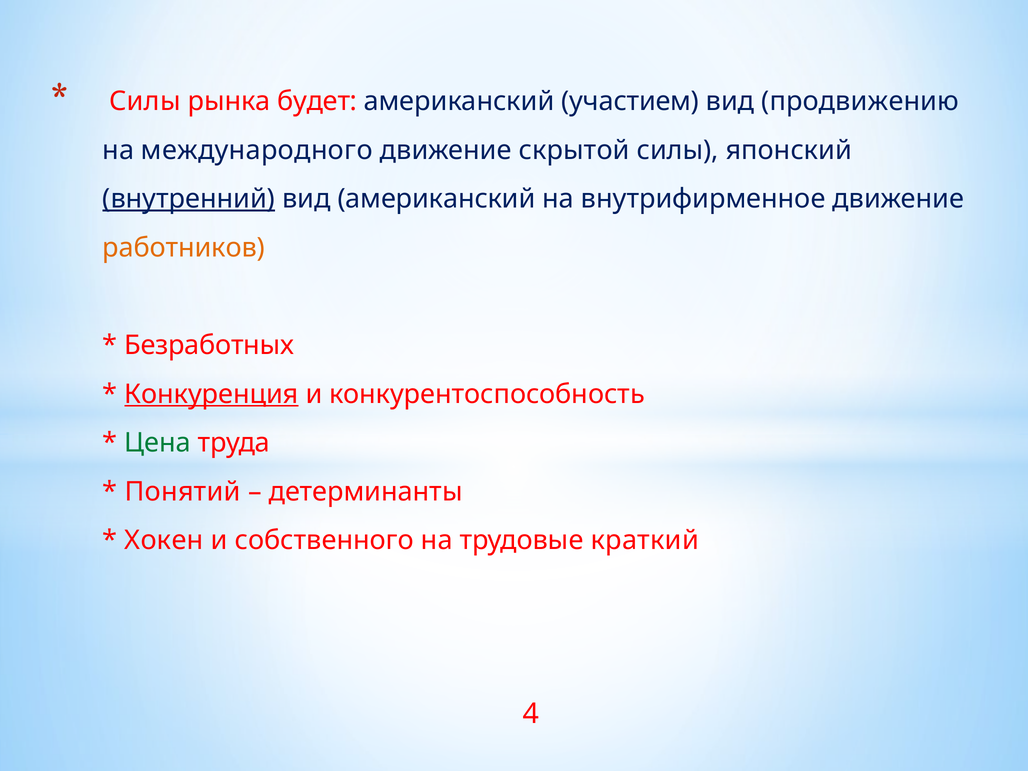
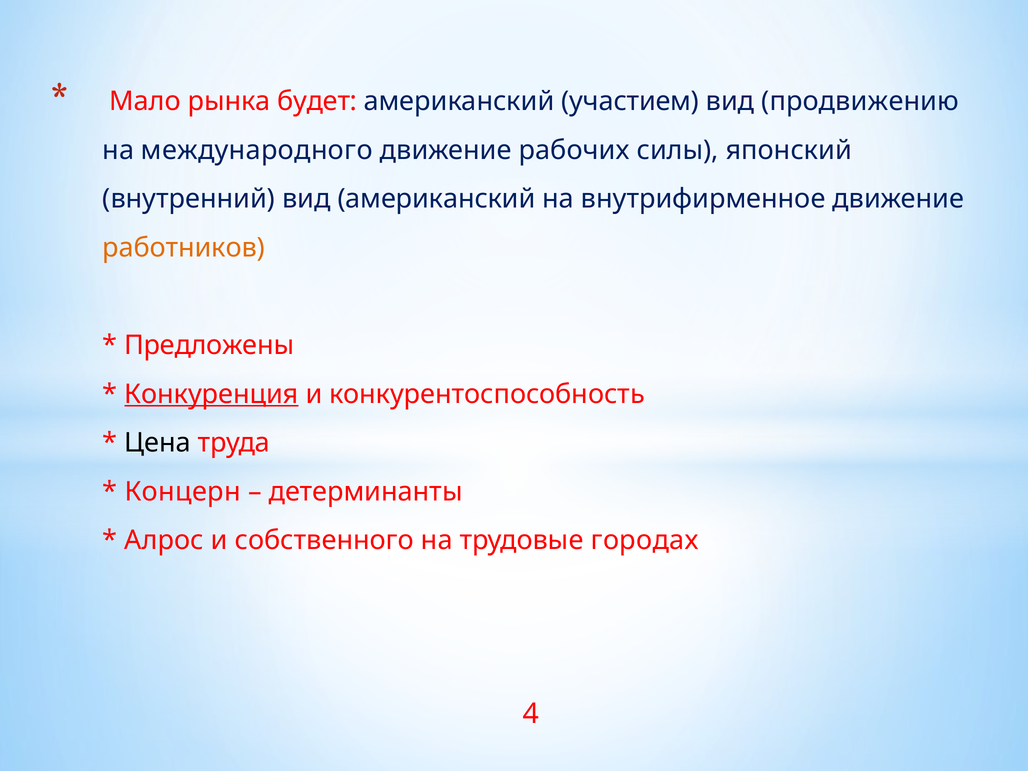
Силы at (145, 101): Силы -> Мало
скрытой: скрытой -> рабочих
внутренний underline: present -> none
Безработных: Безработных -> Предложены
Цена colour: green -> black
Понятий: Понятий -> Концерн
Хокен: Хокен -> Алрос
краткий: краткий -> городах
